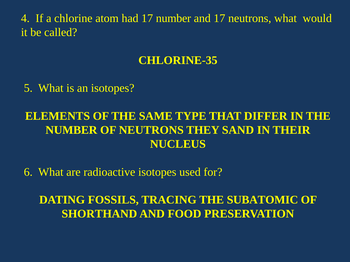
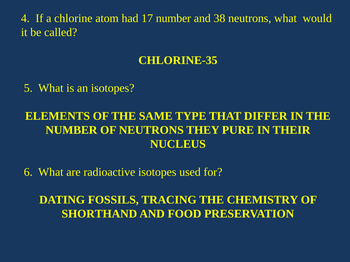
and 17: 17 -> 38
SAND: SAND -> PURE
SUBATOMIC: SUBATOMIC -> CHEMISTRY
